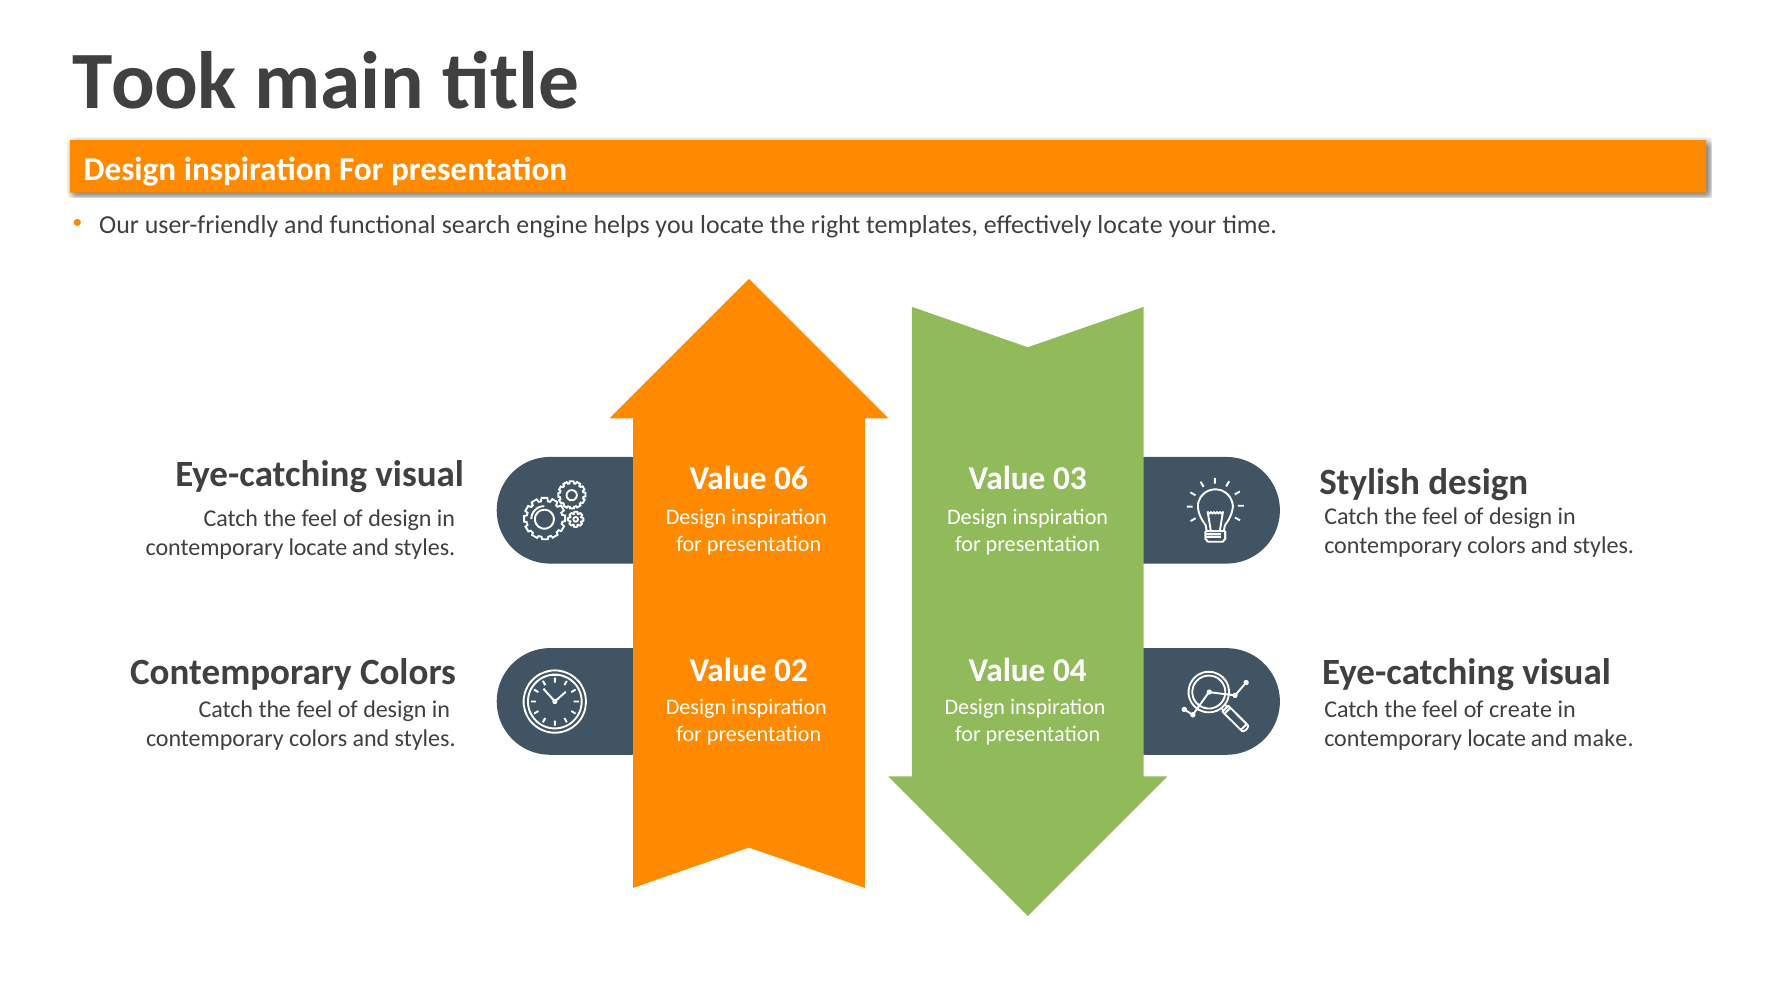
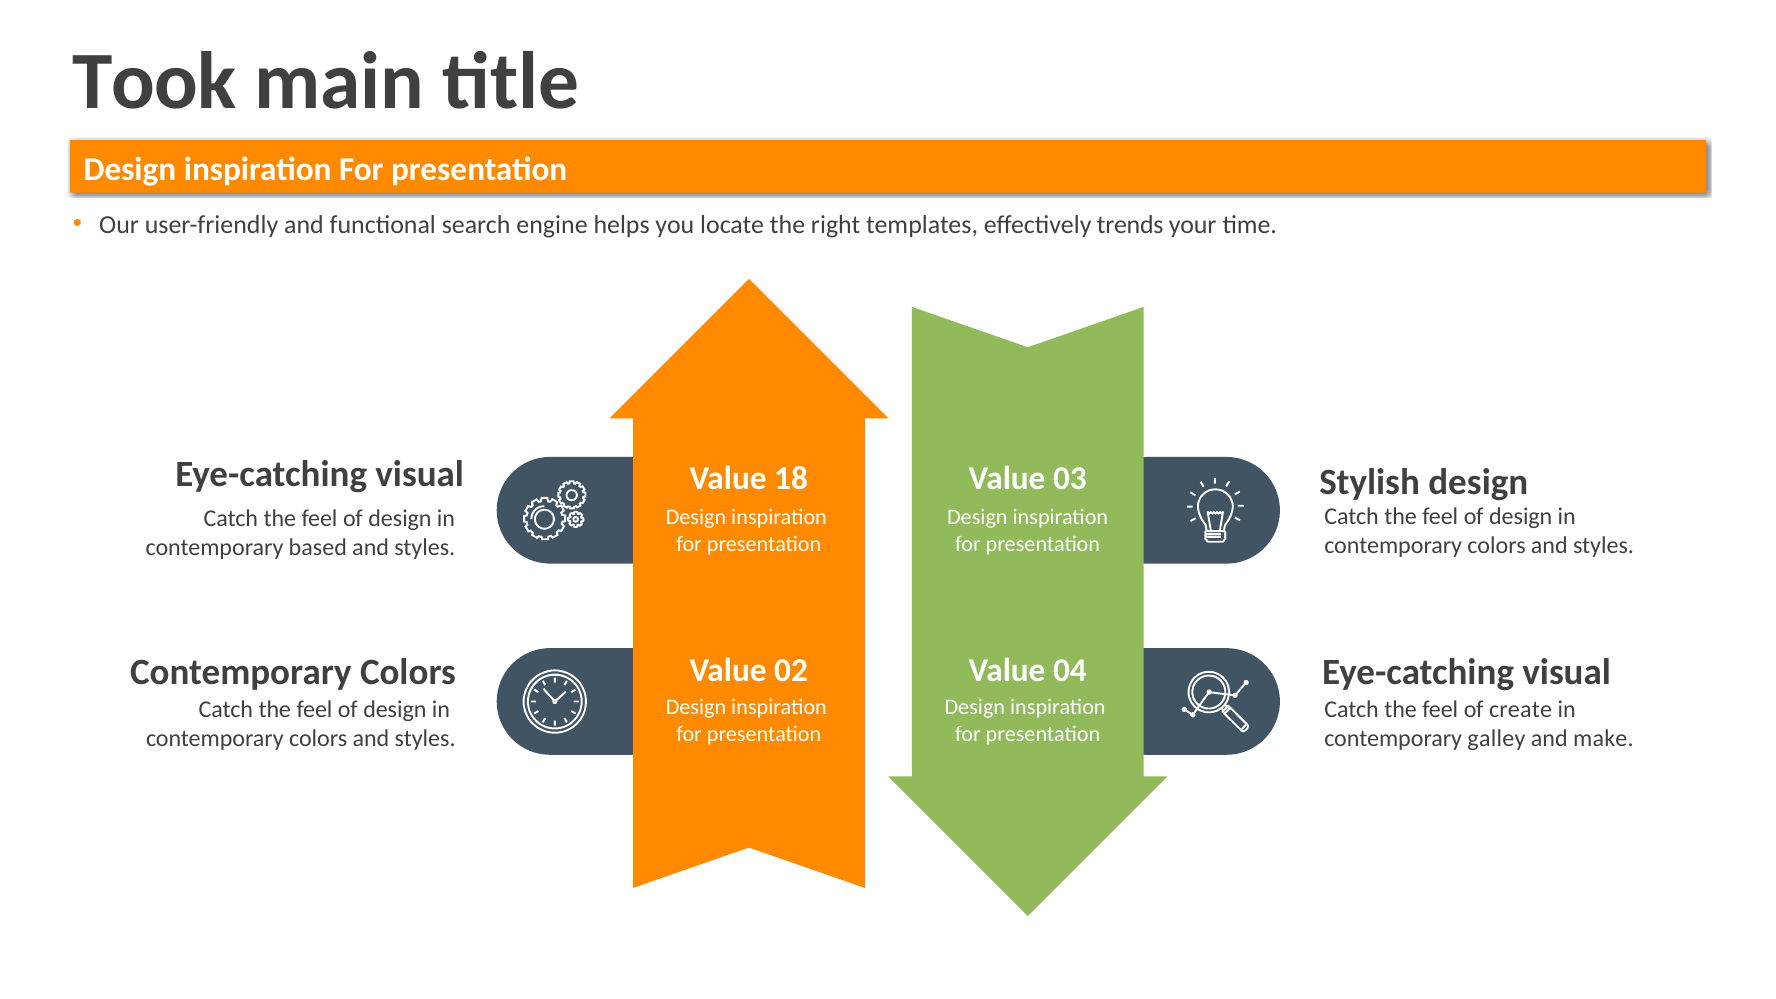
effectively locate: locate -> trends
06: 06 -> 18
locate at (318, 547): locate -> based
locate at (1497, 739): locate -> galley
